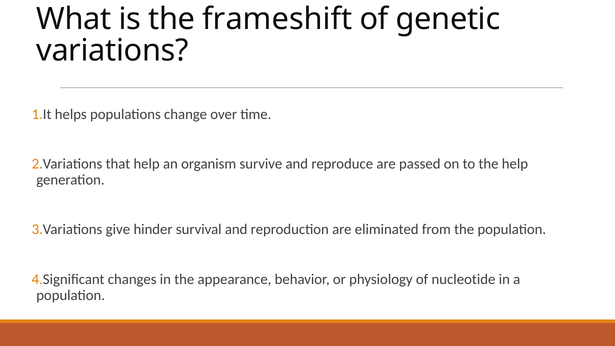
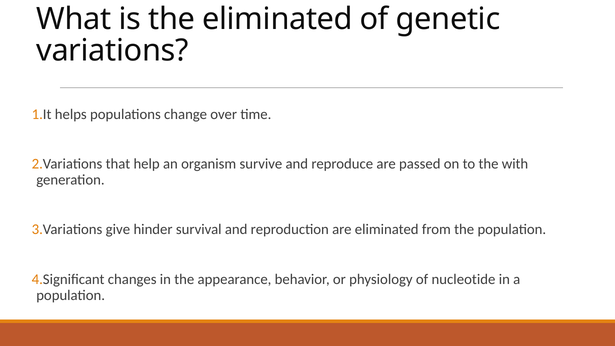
the frameshift: frameshift -> eliminated
the help: help -> with
